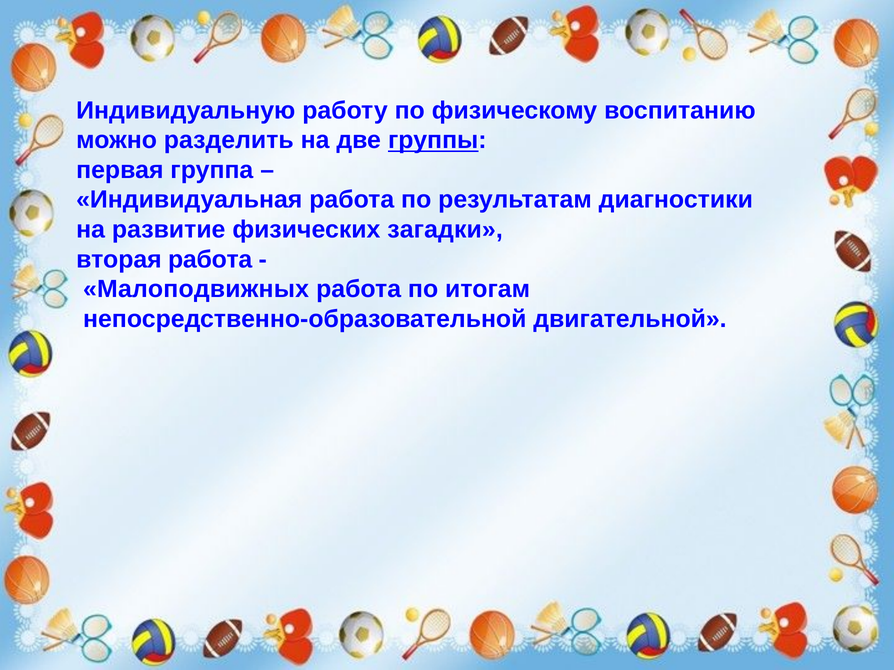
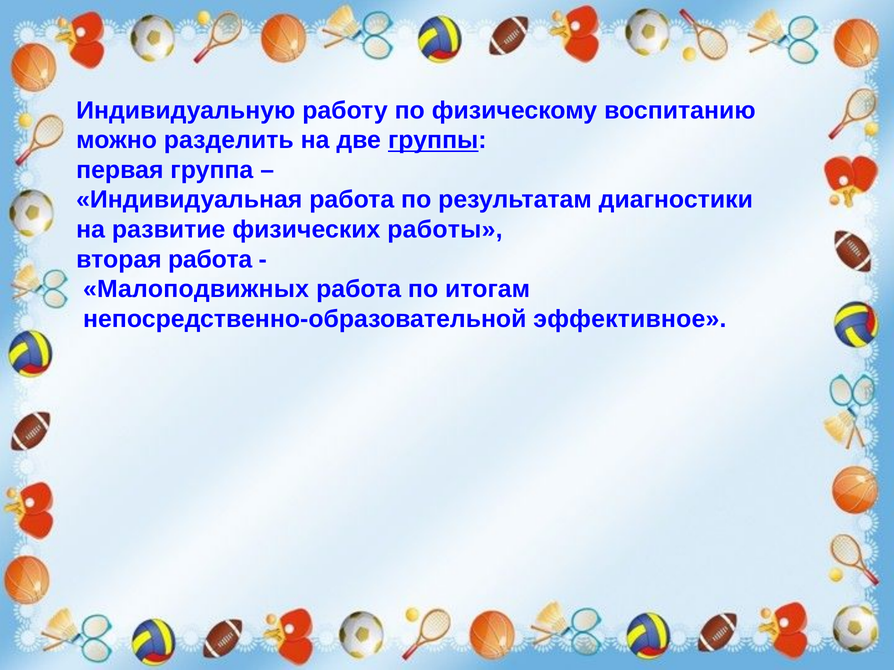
загадки: загадки -> работы
двигательной: двигательной -> эффективное
